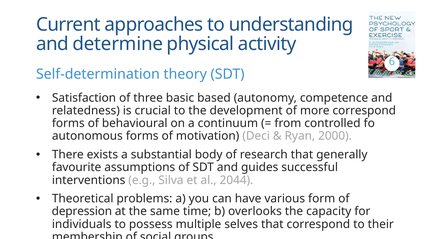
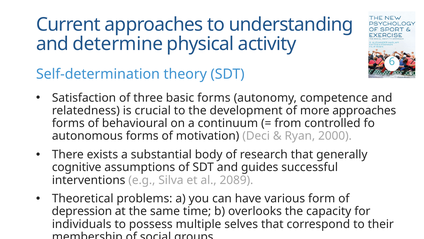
basic based: based -> forms
more correspond: correspond -> approaches
favourite: favourite -> cognitive
2044: 2044 -> 2089
